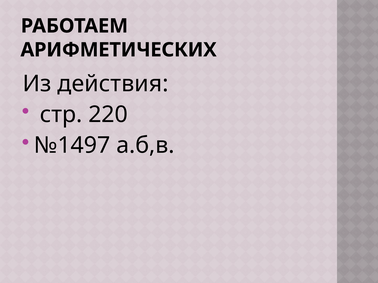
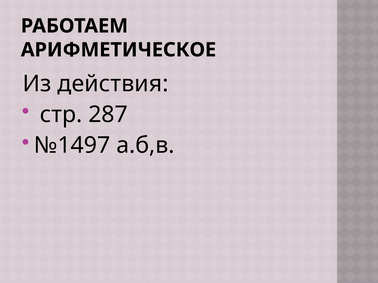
АРИФМЕТИЧЕСКИХ: АРИФМЕТИЧЕСКИХ -> АРИФМЕТИЧЕСКОЕ
220: 220 -> 287
